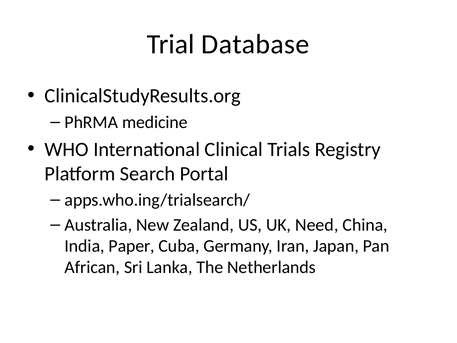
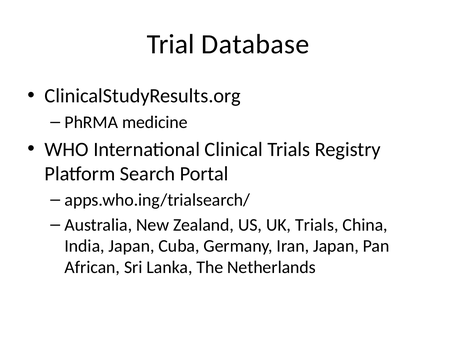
UK Need: Need -> Trials
India Paper: Paper -> Japan
